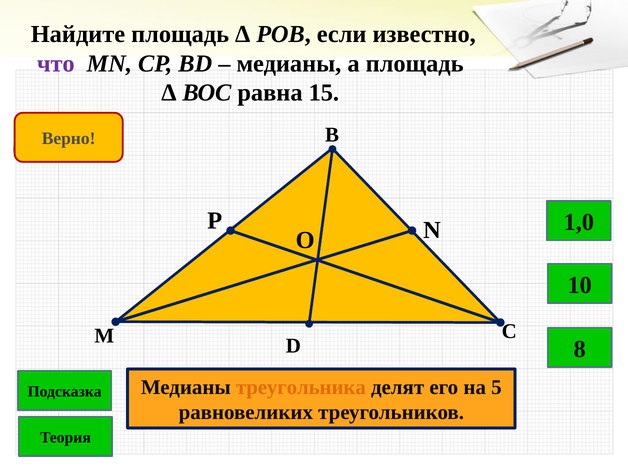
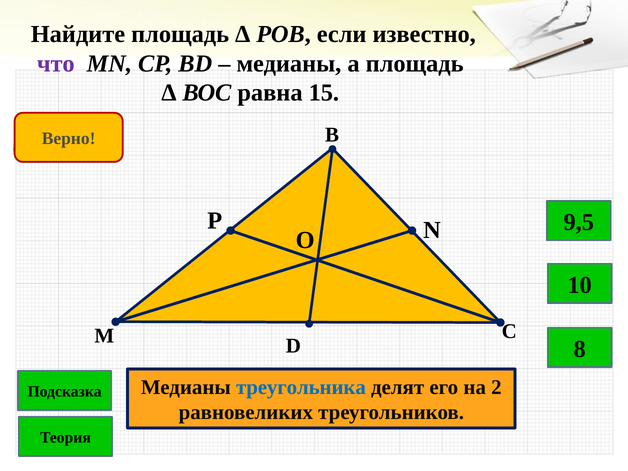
1,0: 1,0 -> 9,5
треугольника colour: orange -> blue
5: 5 -> 2
